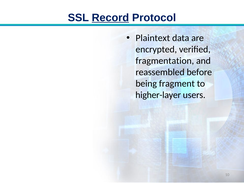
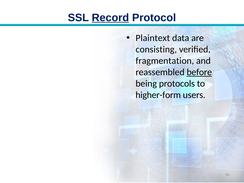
encrypted: encrypted -> consisting
before underline: none -> present
fragment: fragment -> protocols
higher-layer: higher-layer -> higher-form
